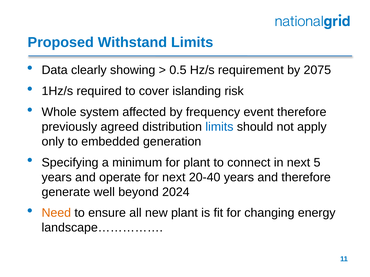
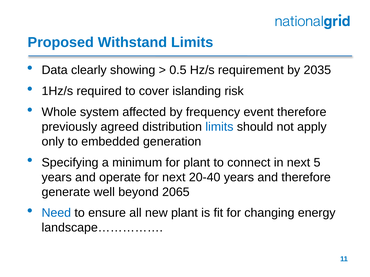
2075: 2075 -> 2035
2024: 2024 -> 2065
Need colour: orange -> blue
